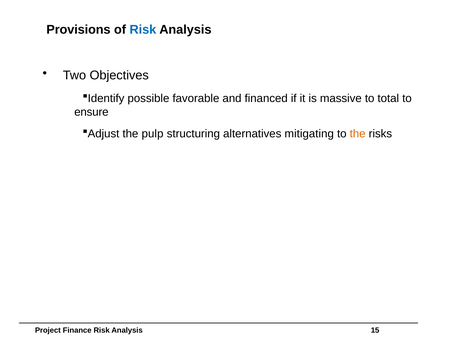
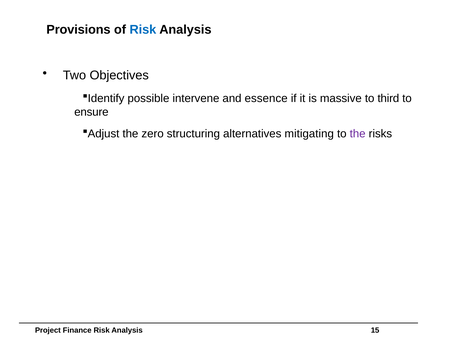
favorable: favorable -> intervene
financed: financed -> essence
total: total -> third
pulp: pulp -> zero
the at (358, 134) colour: orange -> purple
